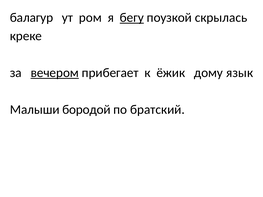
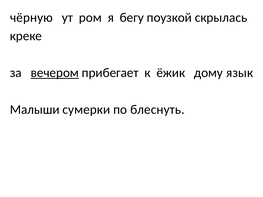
балагур: балагур -> чёрную
бегу underline: present -> none
бородой: бородой -> сумерки
братский: братский -> блеснуть
